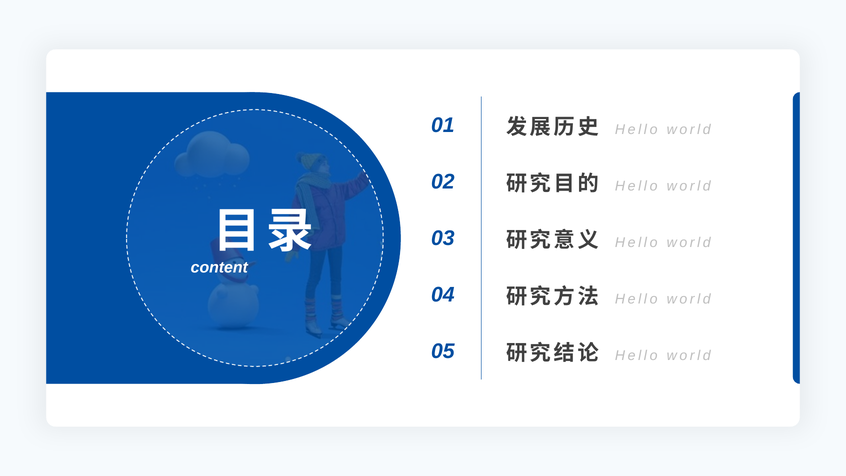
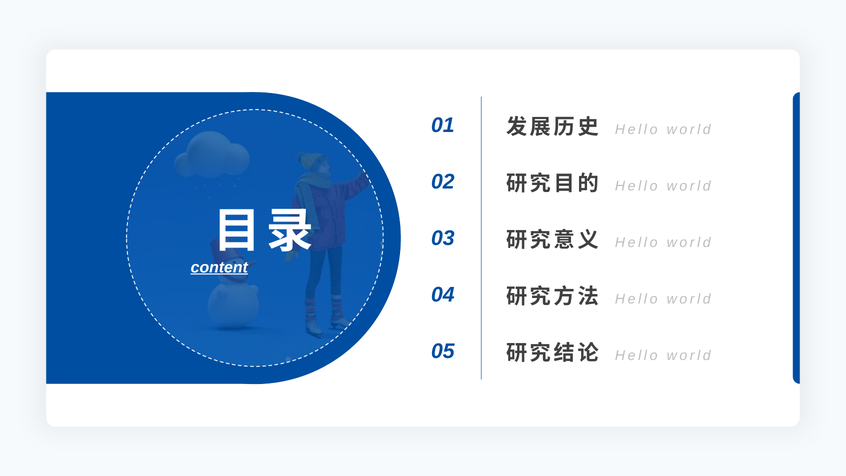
content underline: none -> present
